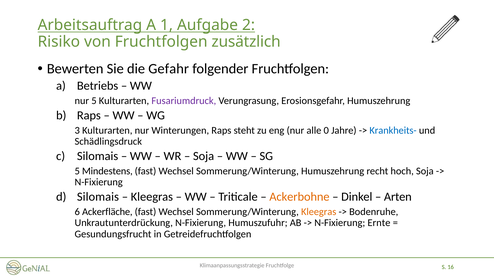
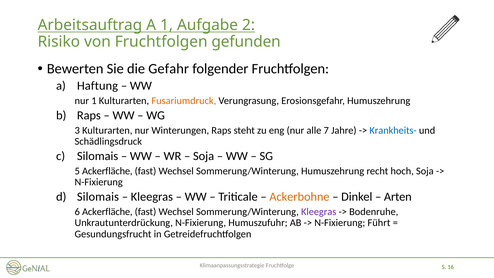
zusätzlich: zusätzlich -> gefunden
Betriebs: Betriebs -> Haftung
nur 5: 5 -> 1
Fusariumdruck colour: purple -> orange
0: 0 -> 7
5 Mindestens: Mindestens -> Ackerfläche
Kleegras at (319, 212) colour: orange -> purple
Ernte: Ernte -> Führt
